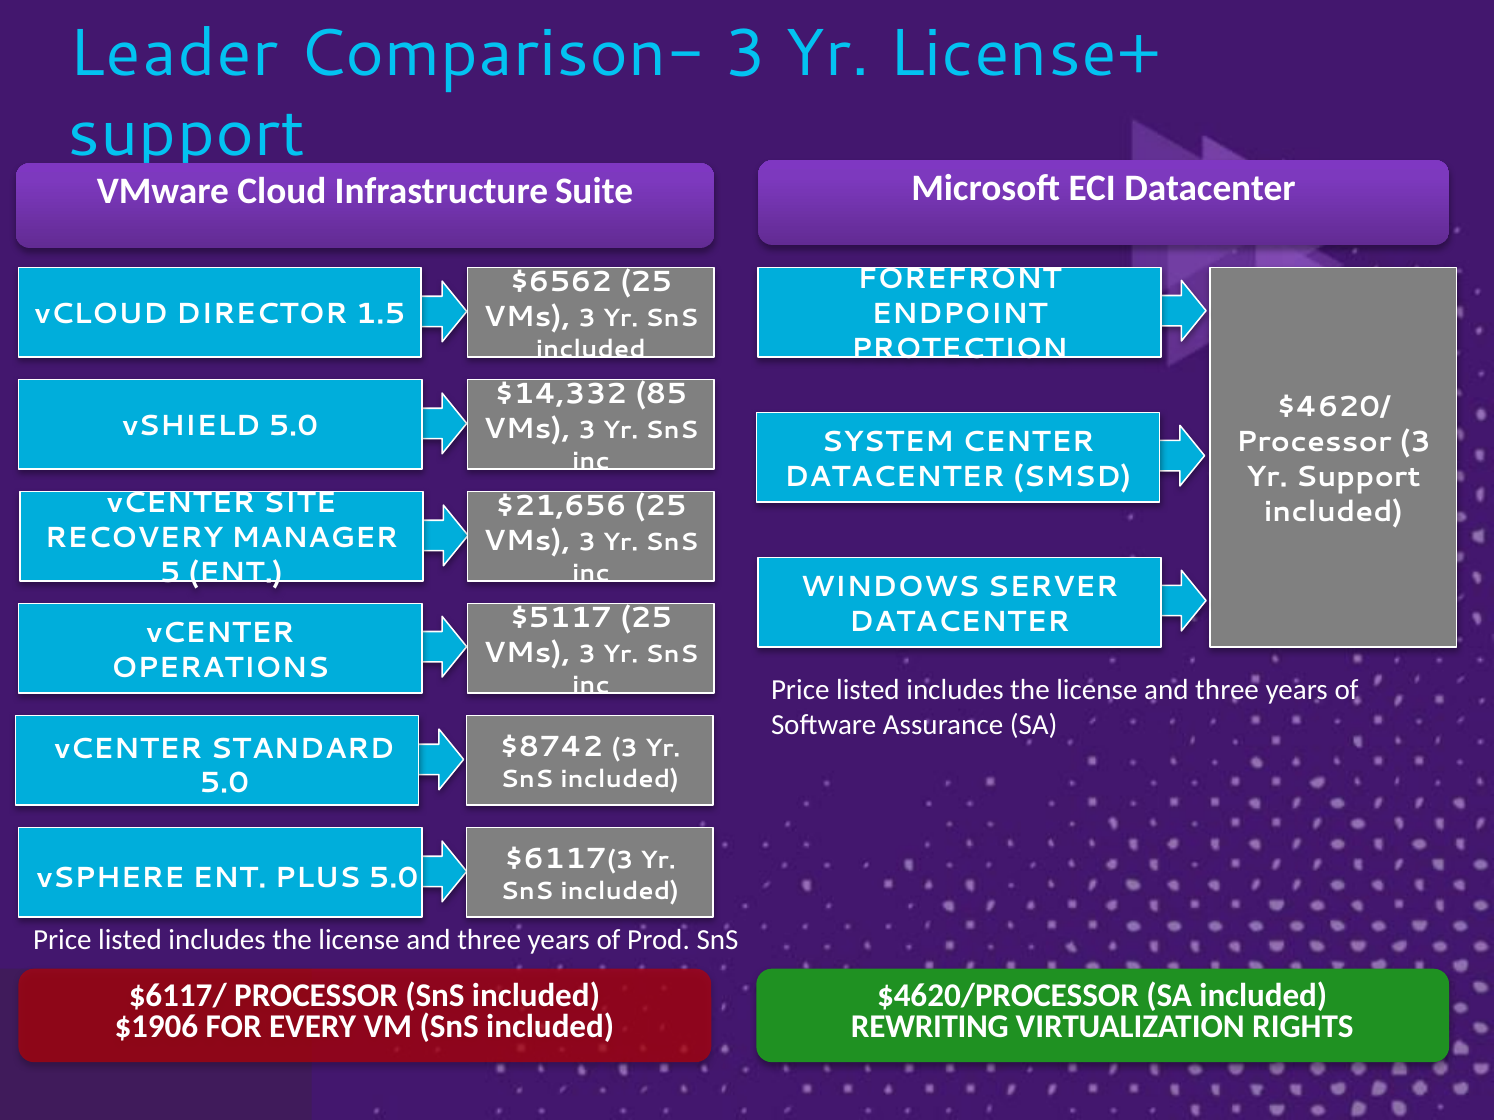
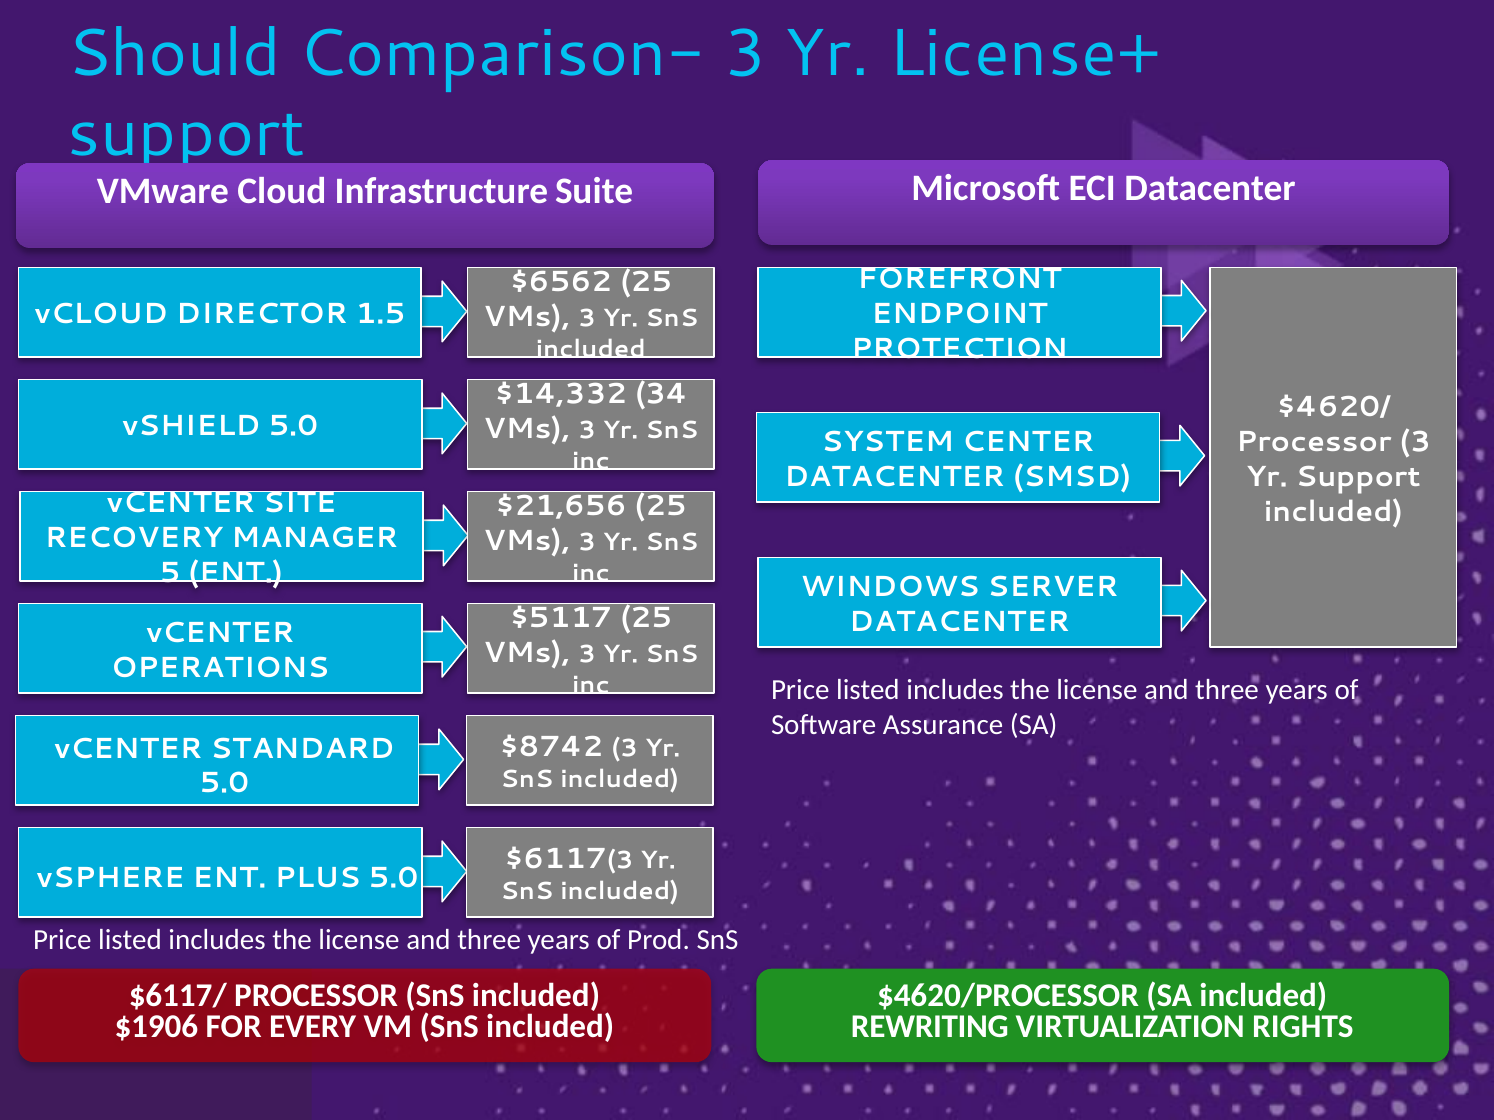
Leader: Leader -> Should
85: 85 -> 34
